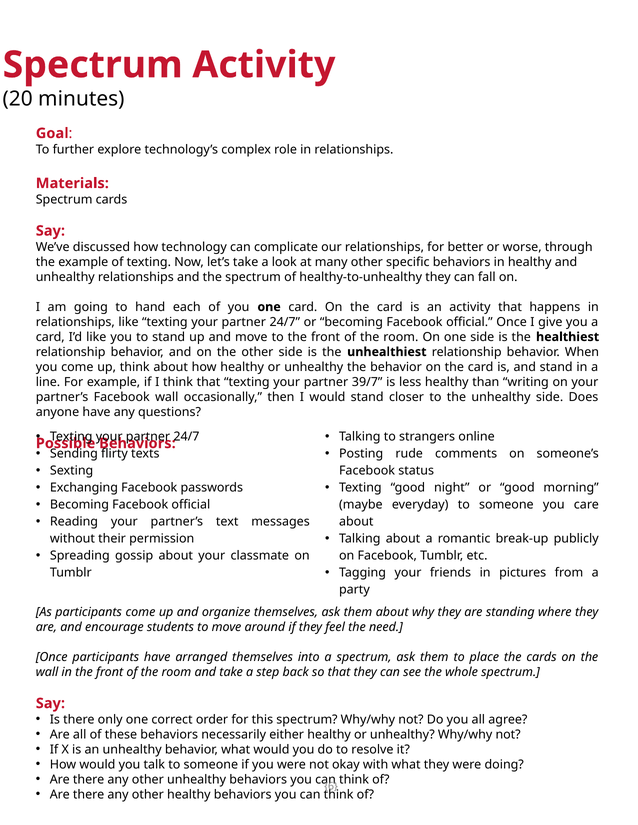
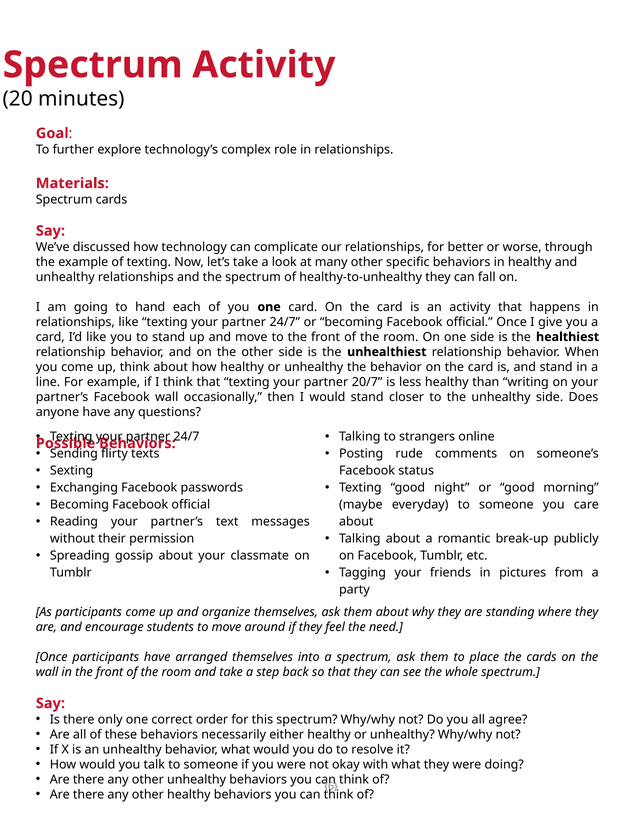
39/7: 39/7 -> 20/7
